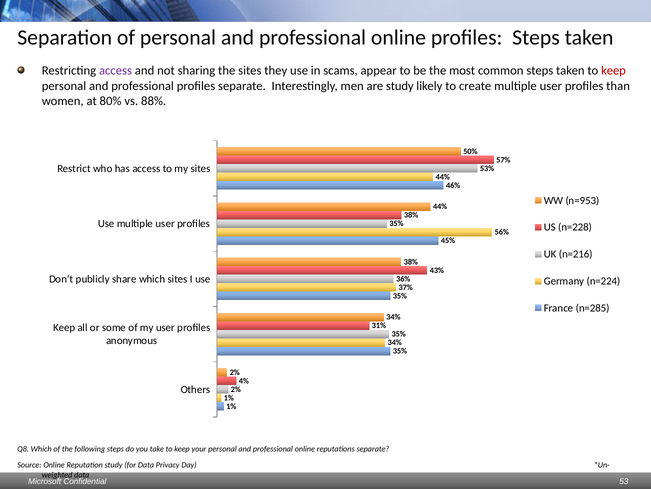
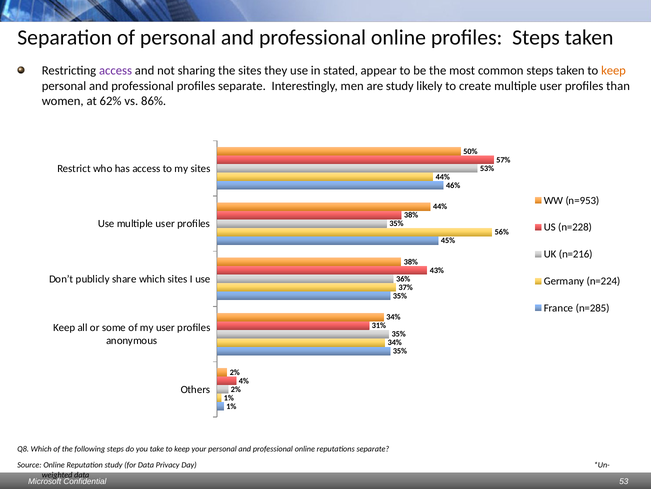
scams: scams -> stated
keep at (614, 71) colour: red -> orange
80%: 80% -> 62%
88%: 88% -> 86%
